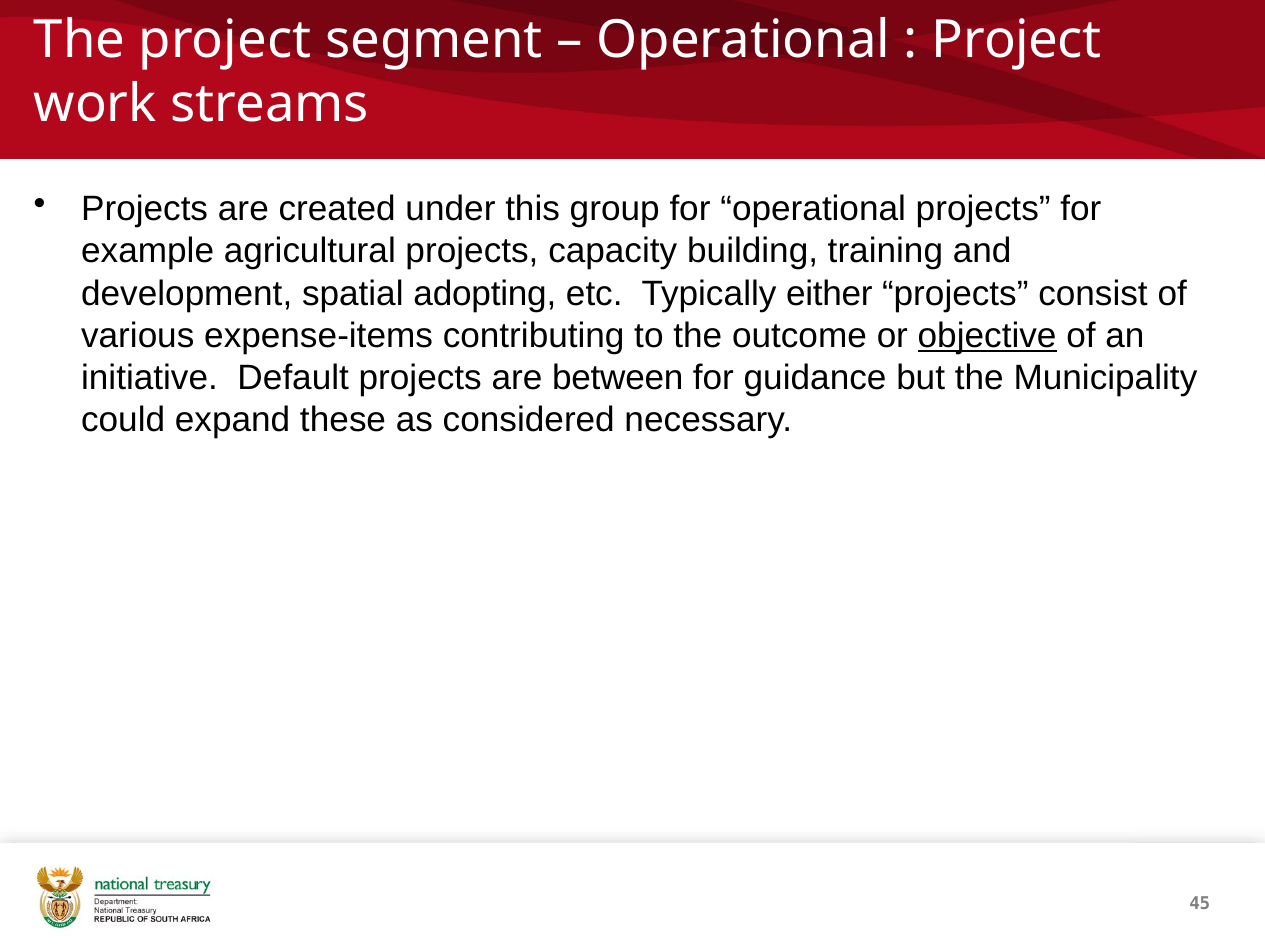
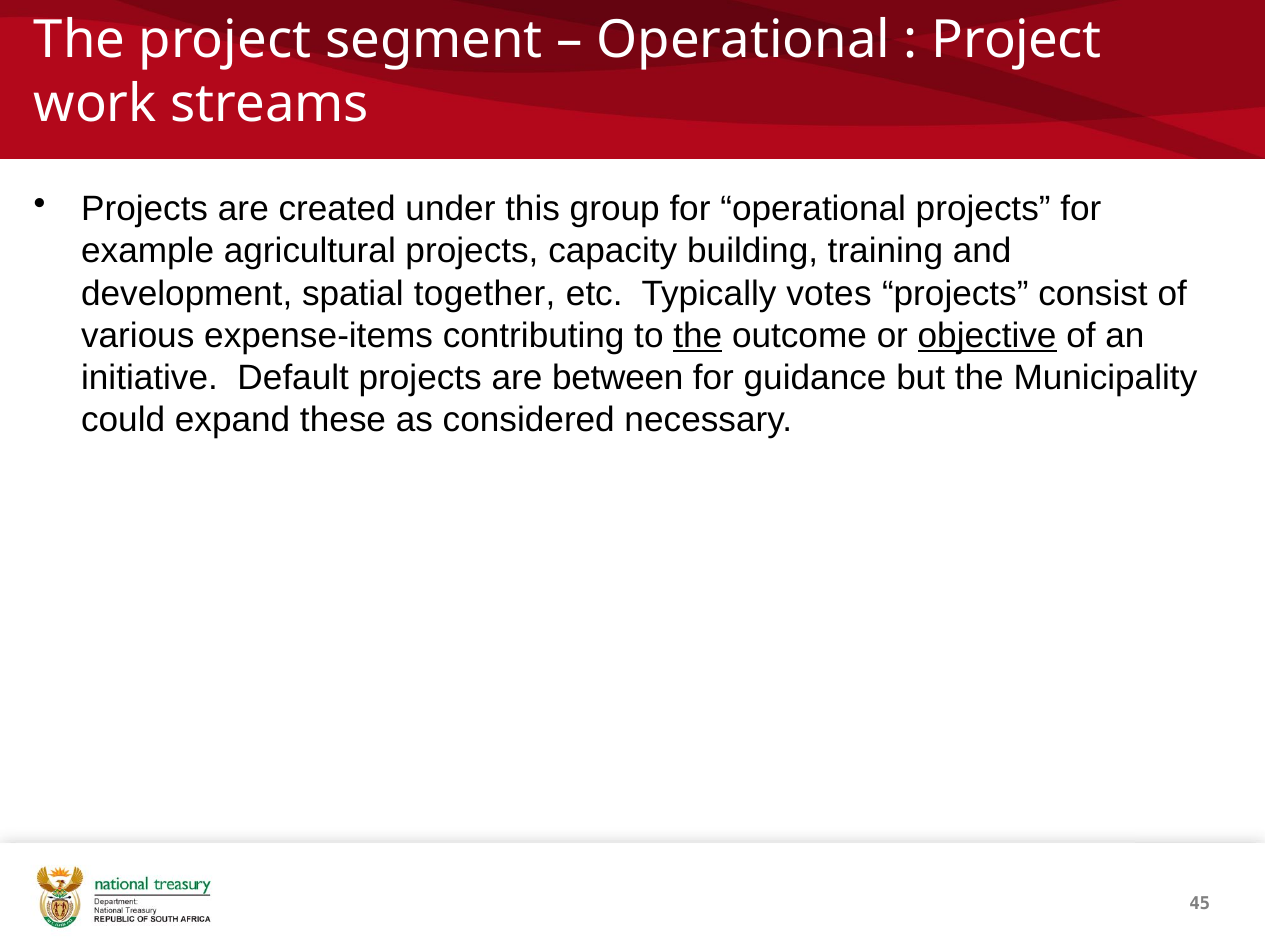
adopting: adopting -> together
either: either -> votes
the at (698, 336) underline: none -> present
